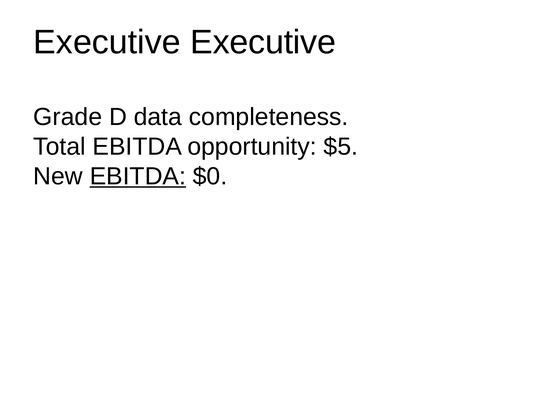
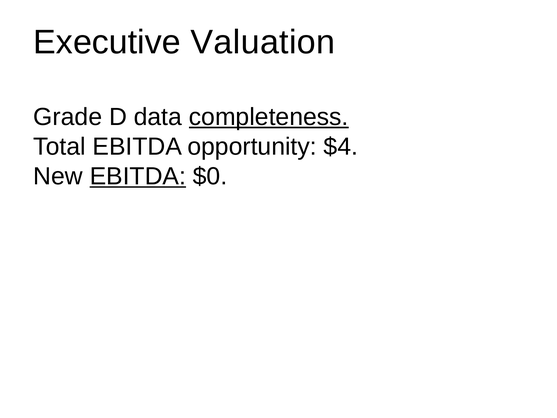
Executive Executive: Executive -> Valuation
completeness underline: none -> present
$5: $5 -> $4
